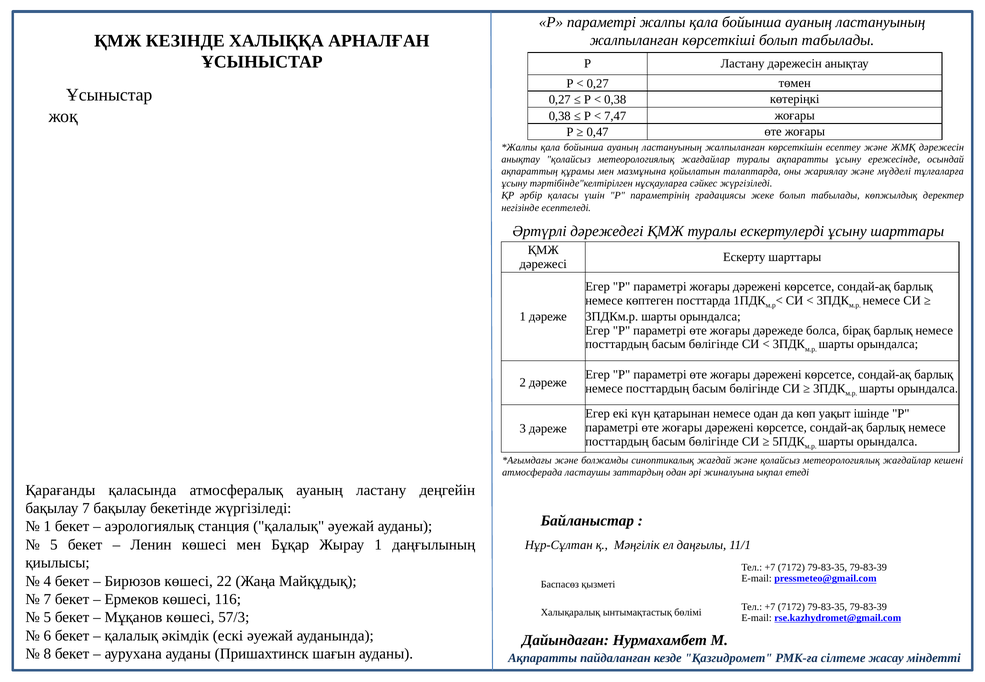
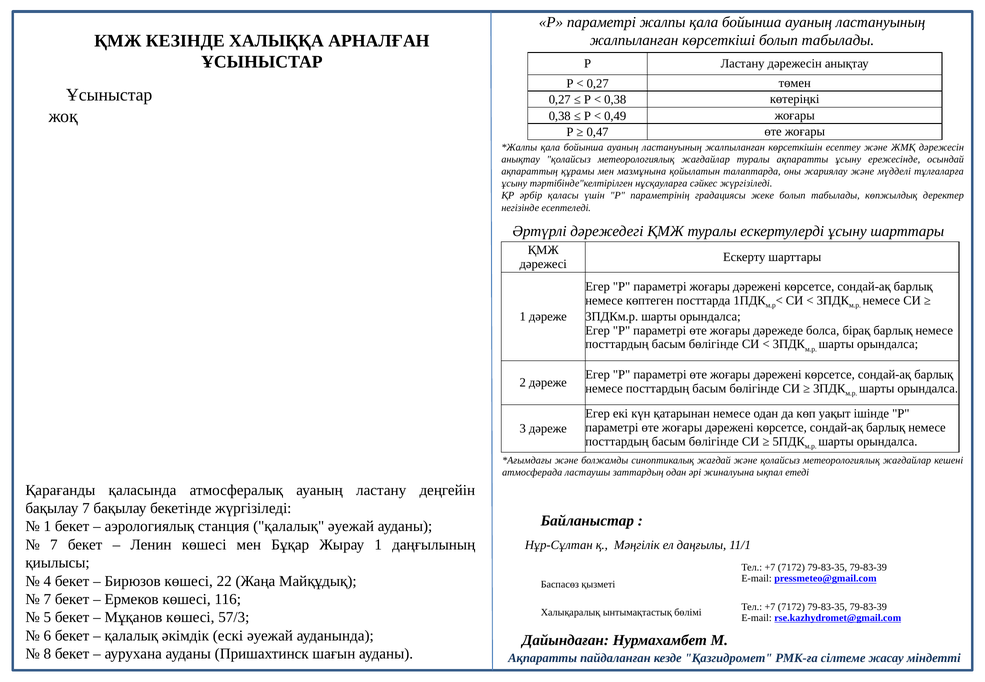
7,47: 7,47 -> 0,49
5 at (54, 545): 5 -> 7
